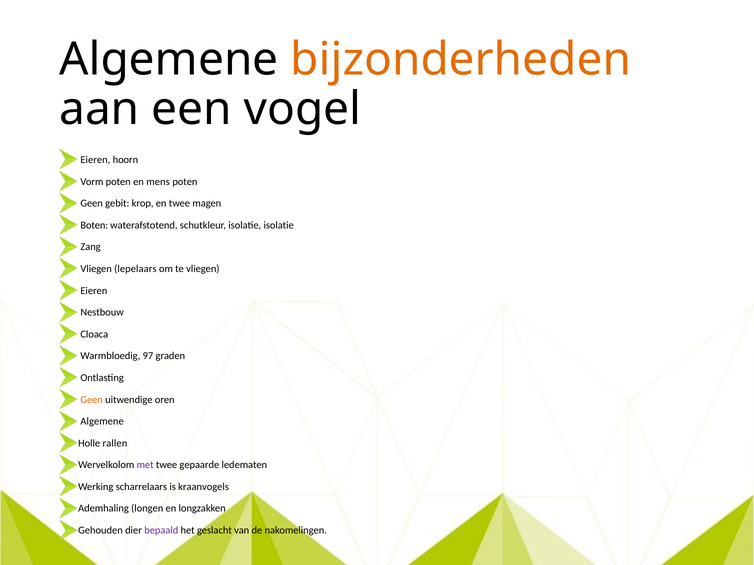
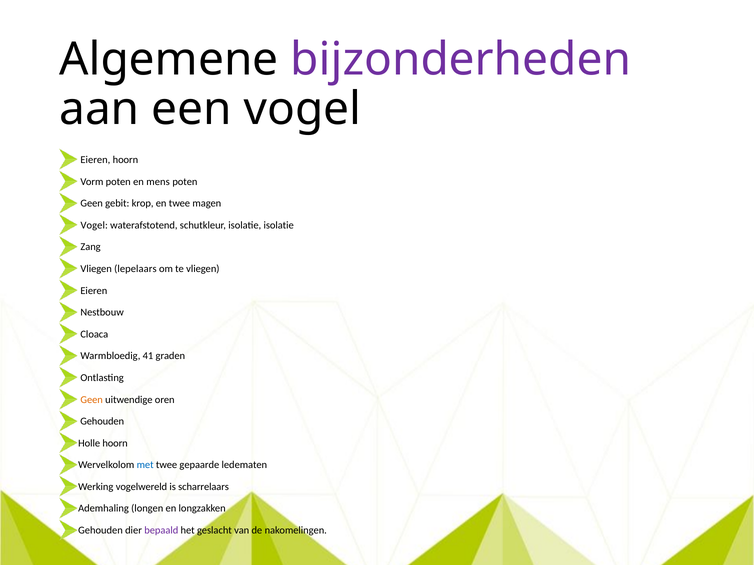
bijzonderheden colour: orange -> purple
Boten at (94, 225): Boten -> Vogel
97: 97 -> 41
Algemene at (102, 422): Algemene -> Gehouden
Holle rallen: rallen -> hoorn
met colour: purple -> blue
scharrelaars: scharrelaars -> vogelwereld
kraanvogels: kraanvogels -> scharrelaars
